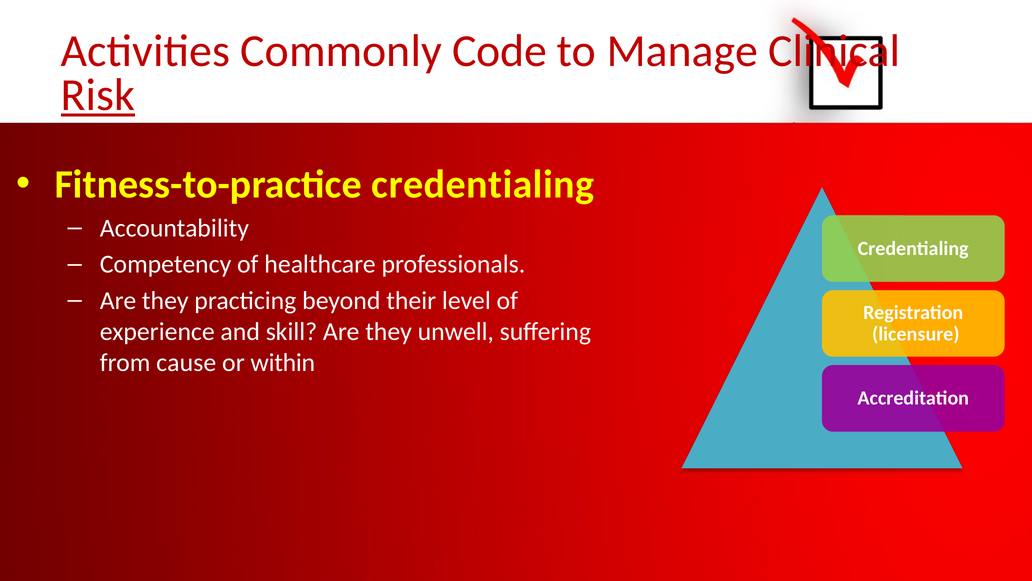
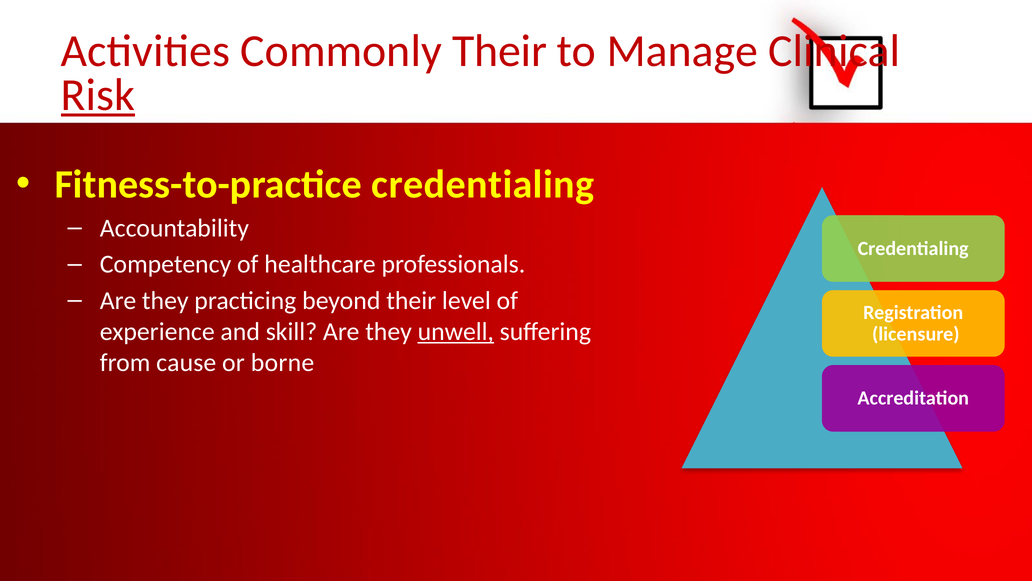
Commonly Code: Code -> Their
unwell underline: none -> present
within: within -> borne
